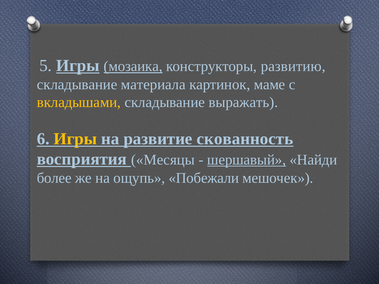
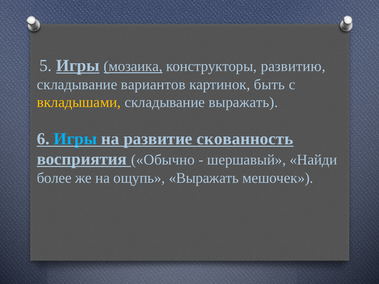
материала: материала -> вариантов
маме: маме -> быть
Игры at (75, 139) colour: yellow -> light blue
Месяцы: Месяцы -> Обычно
шершавый underline: present -> none
ощупь Побежали: Побежали -> Выражать
